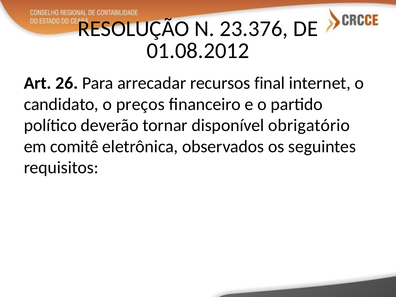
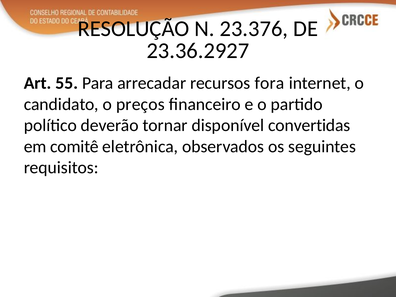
01.08.2012: 01.08.2012 -> 23.36.2927
26: 26 -> 55
final: final -> fora
obrigatório: obrigatório -> convertidas
